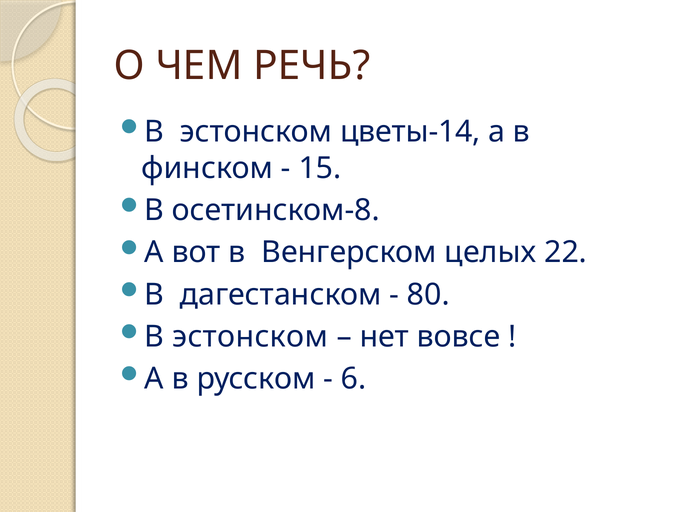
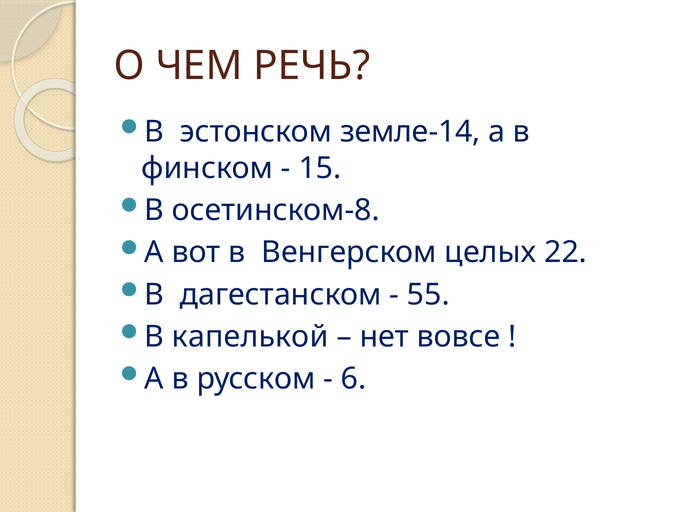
цветы-14: цветы-14 -> земле-14
80: 80 -> 55
эстонском at (250, 337): эстонском -> капелькой
